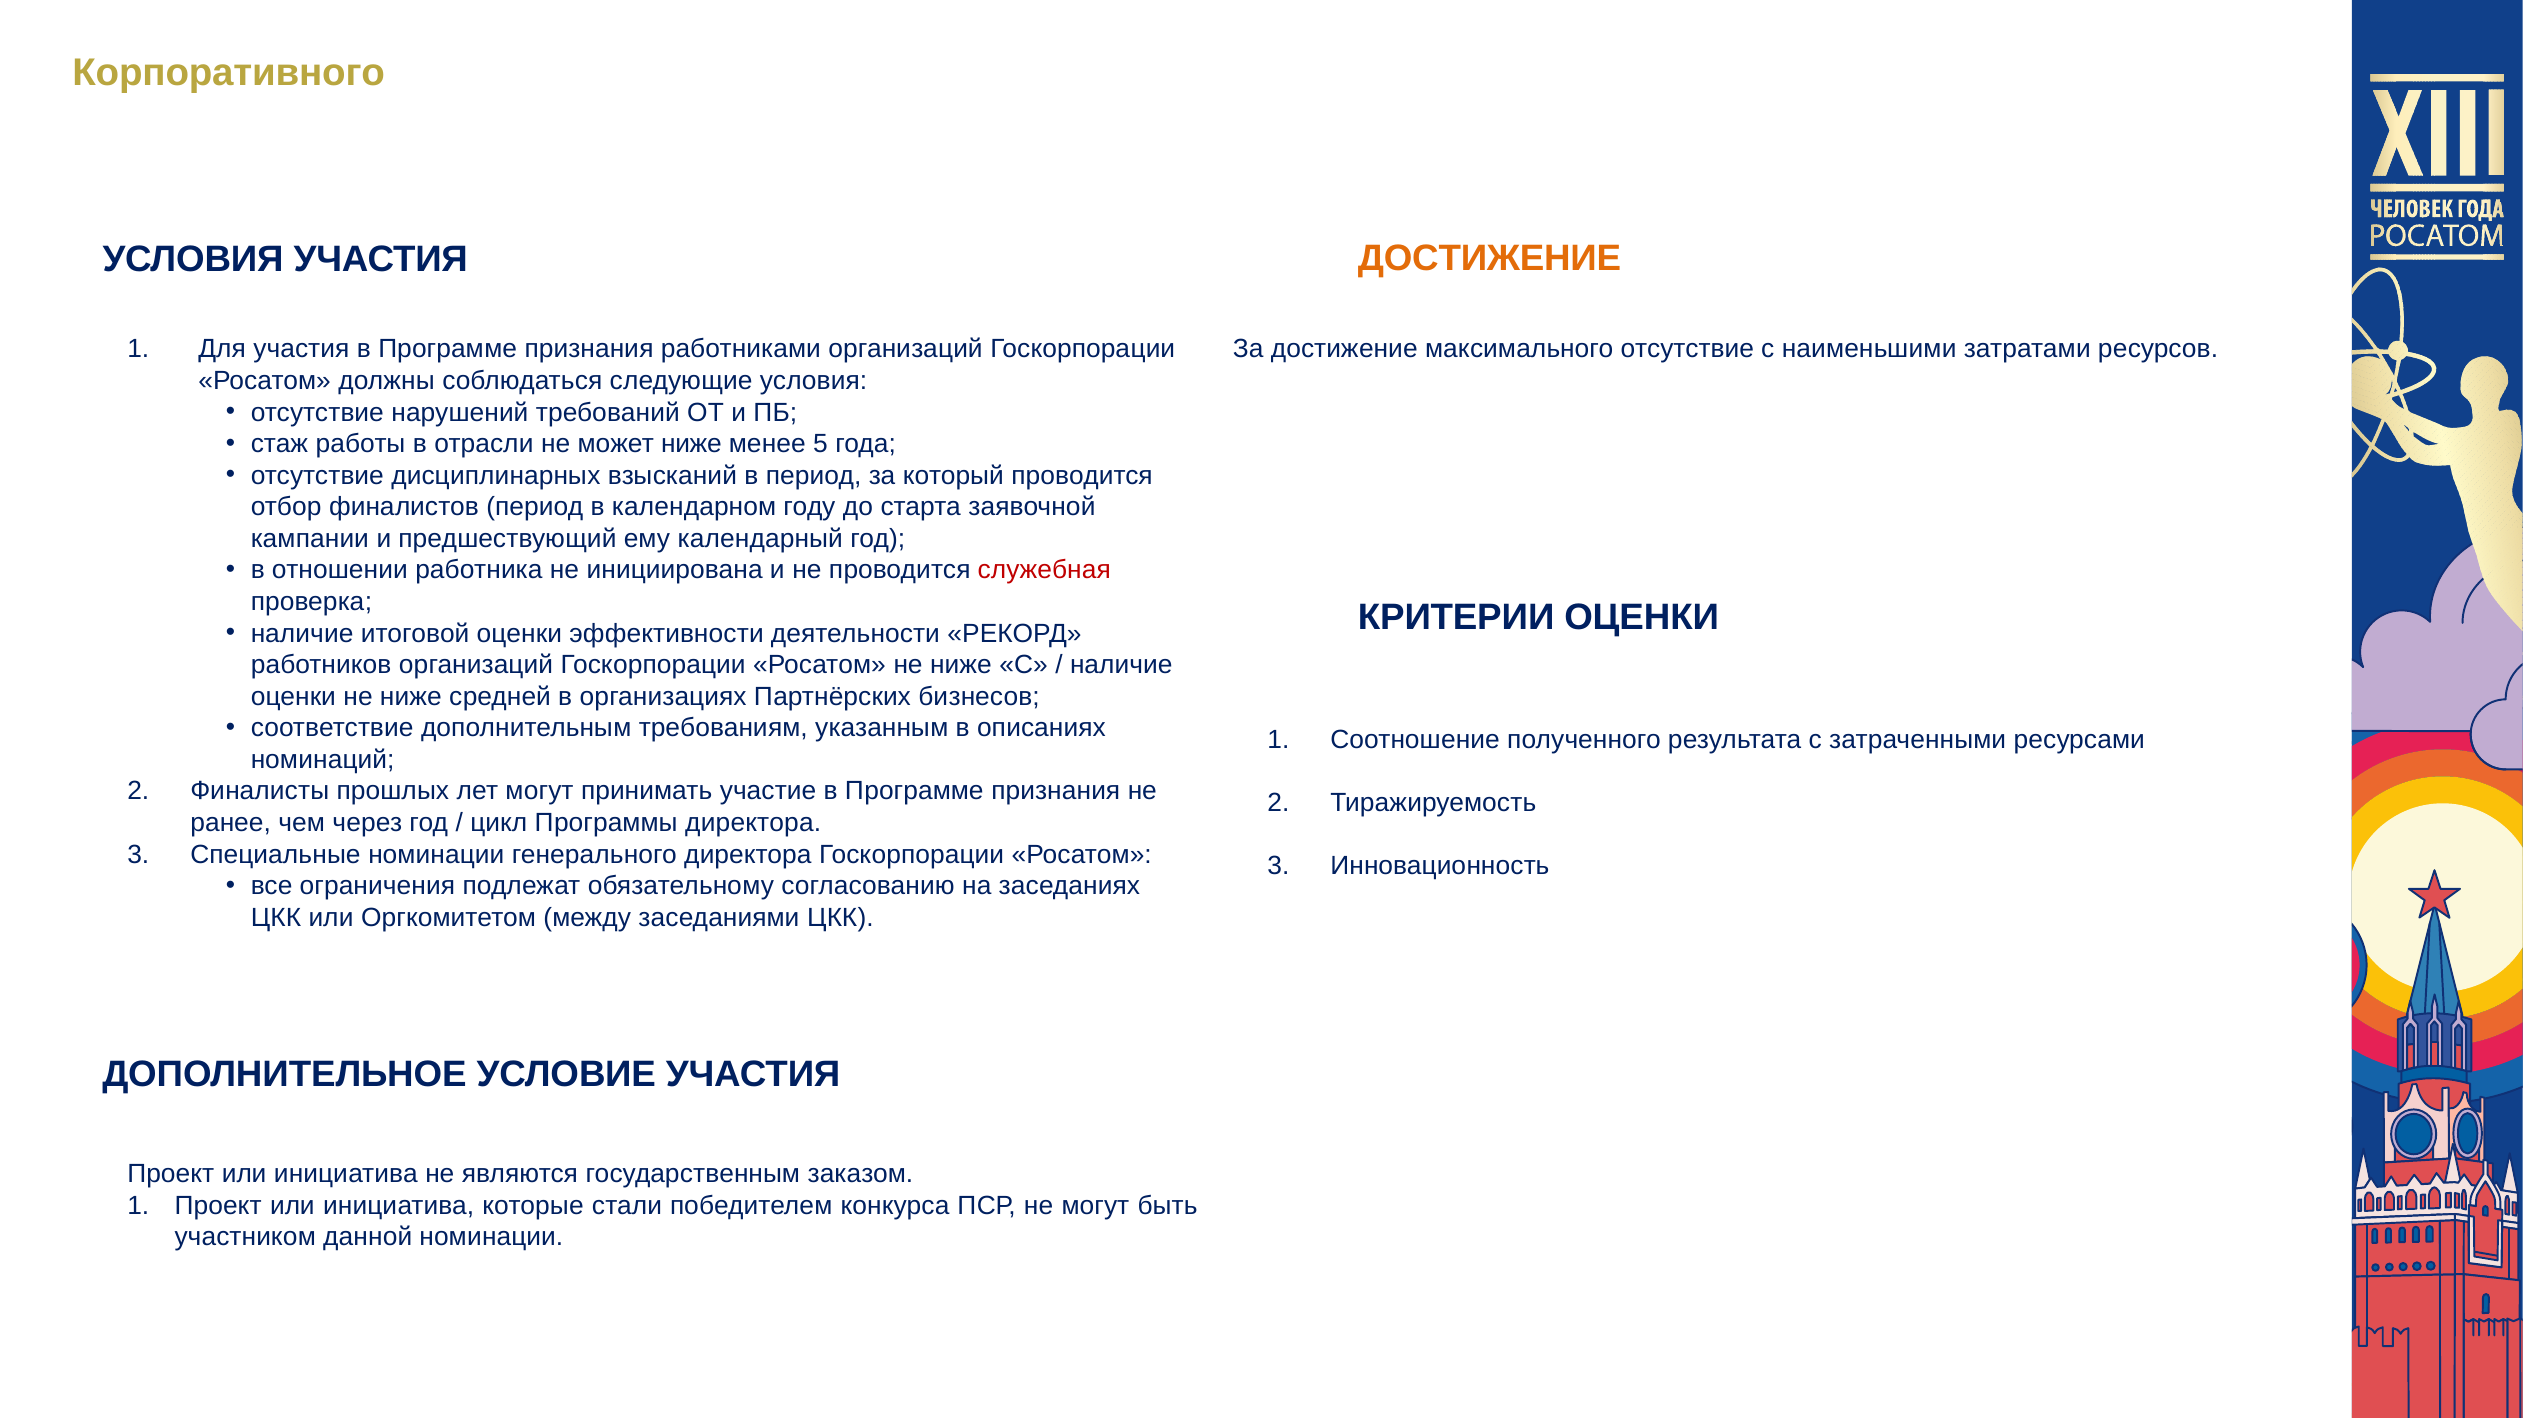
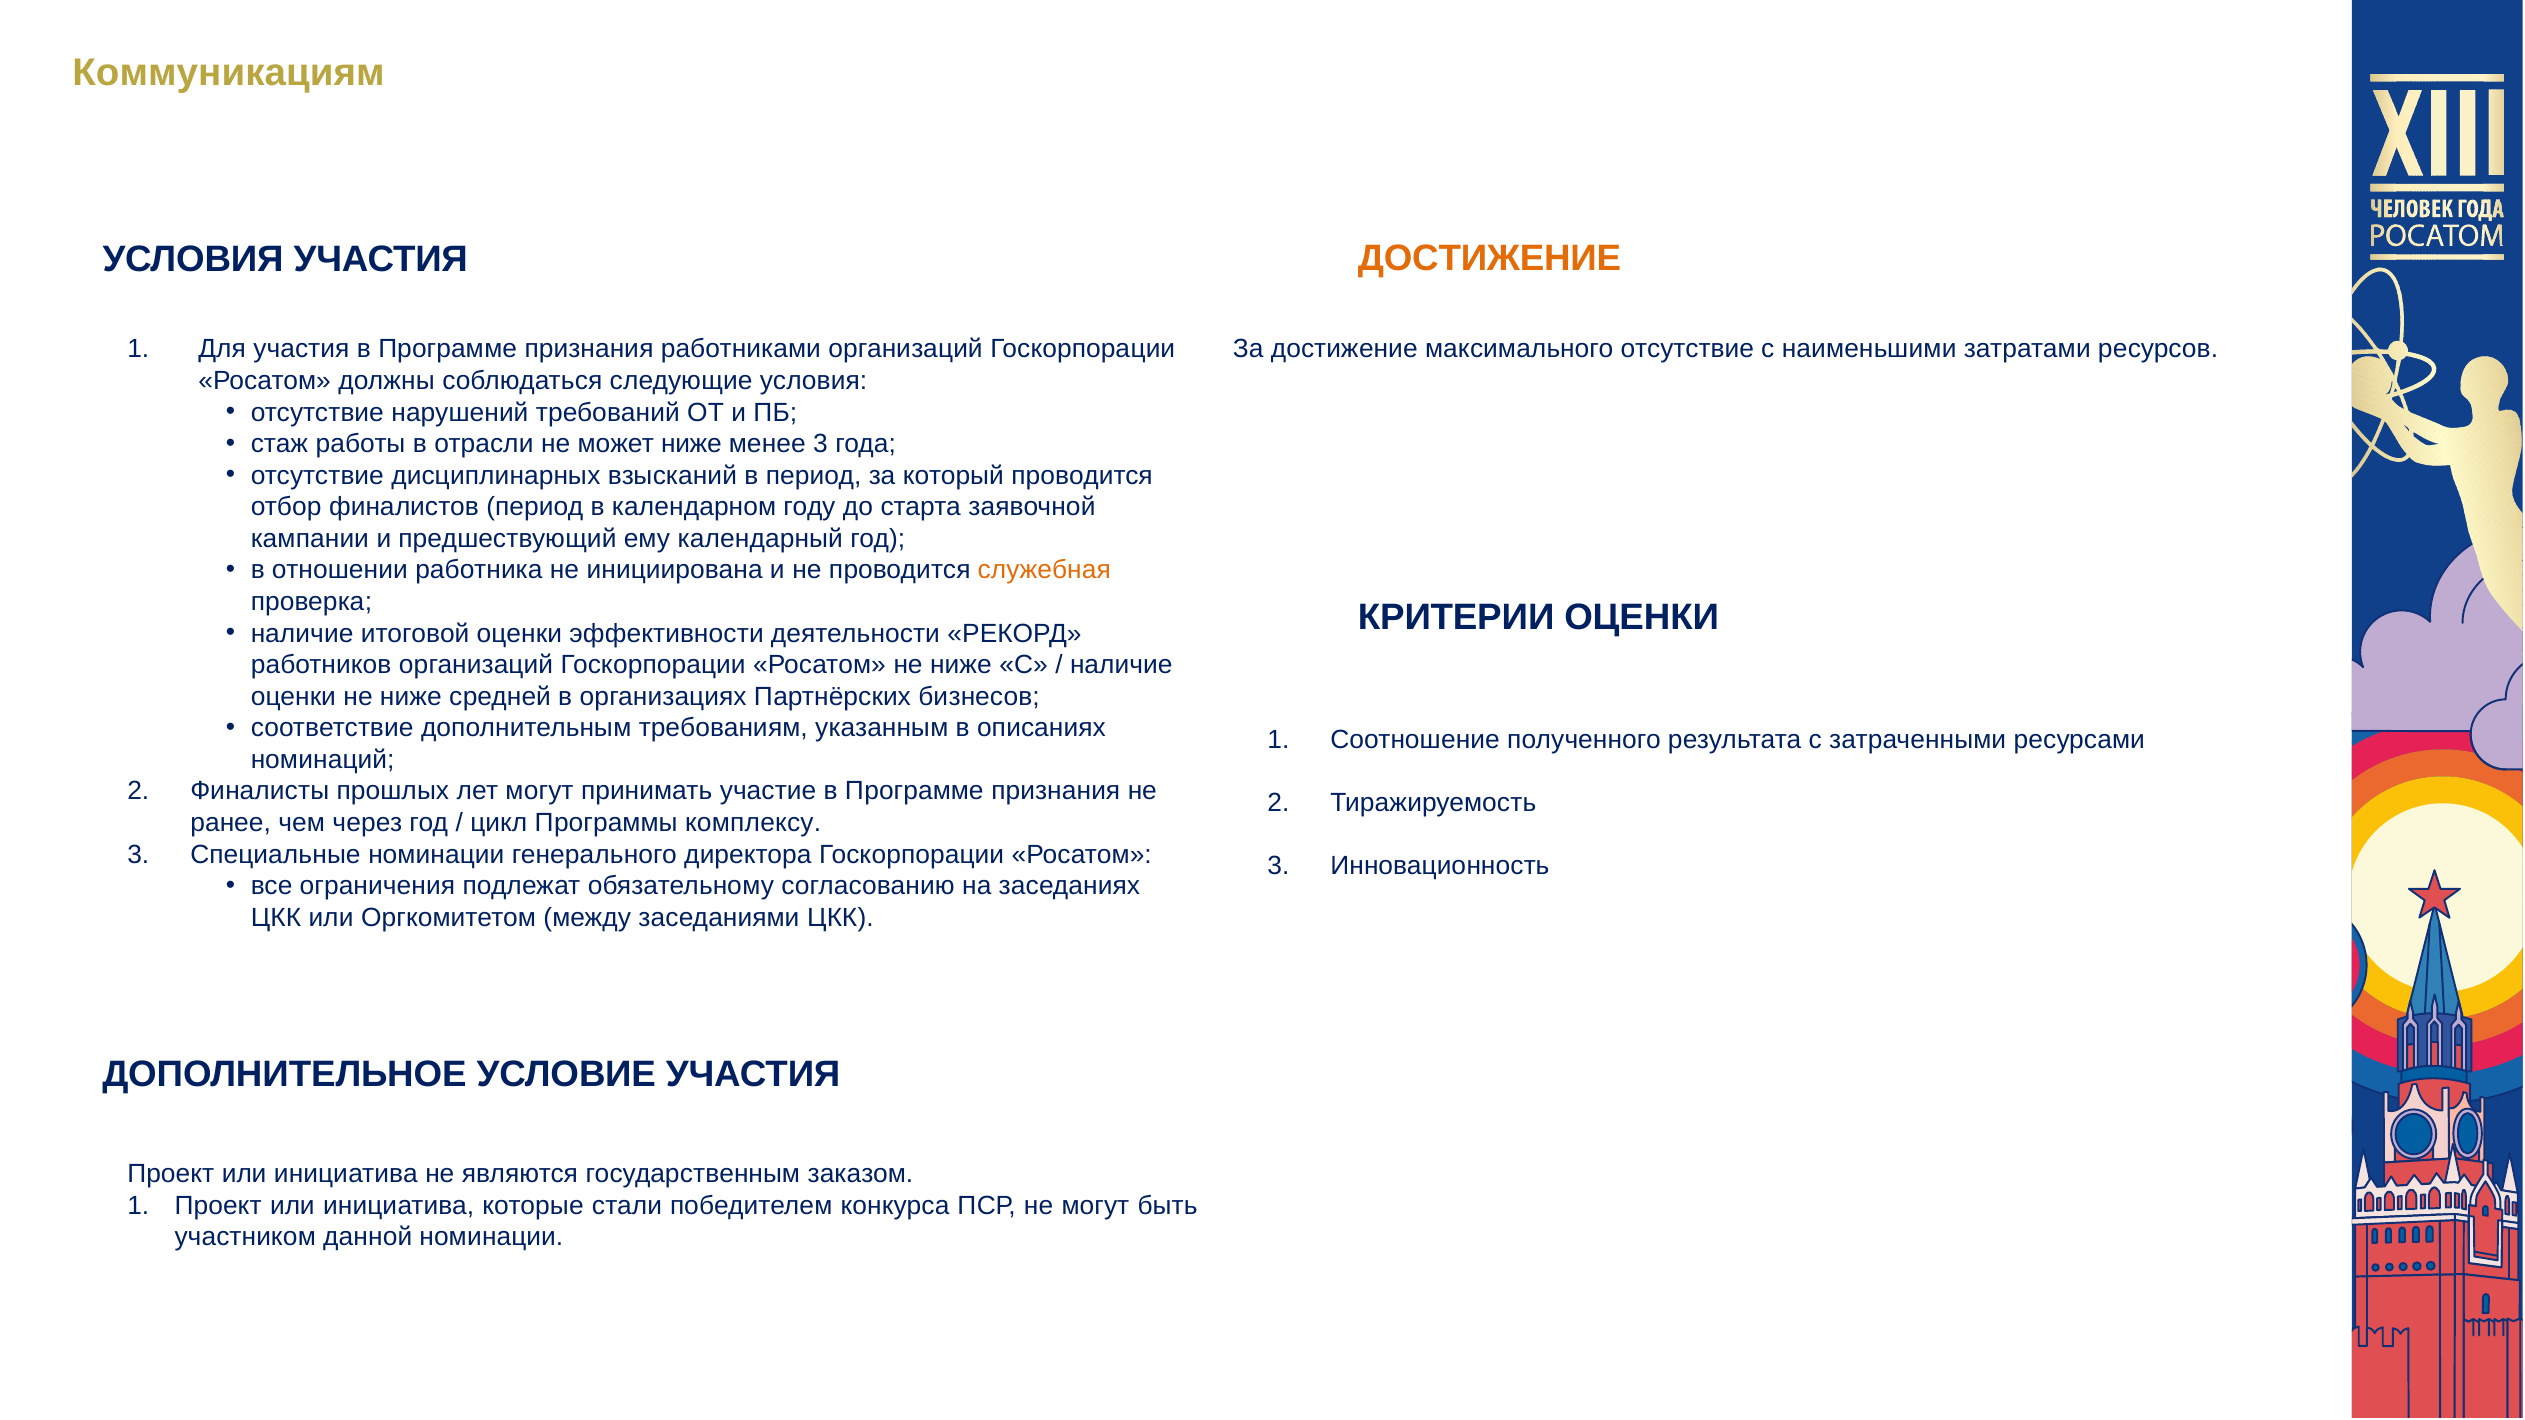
Корпоративного: Корпоративного -> Коммуникациям
менее 5: 5 -> 3
служебная colour: red -> orange
Программы директора: директора -> комплексу
